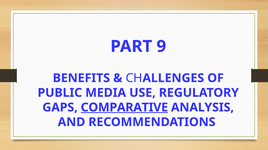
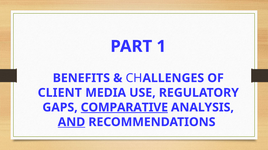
9: 9 -> 1
PUBLIC: PUBLIC -> CLIENT
AND underline: none -> present
